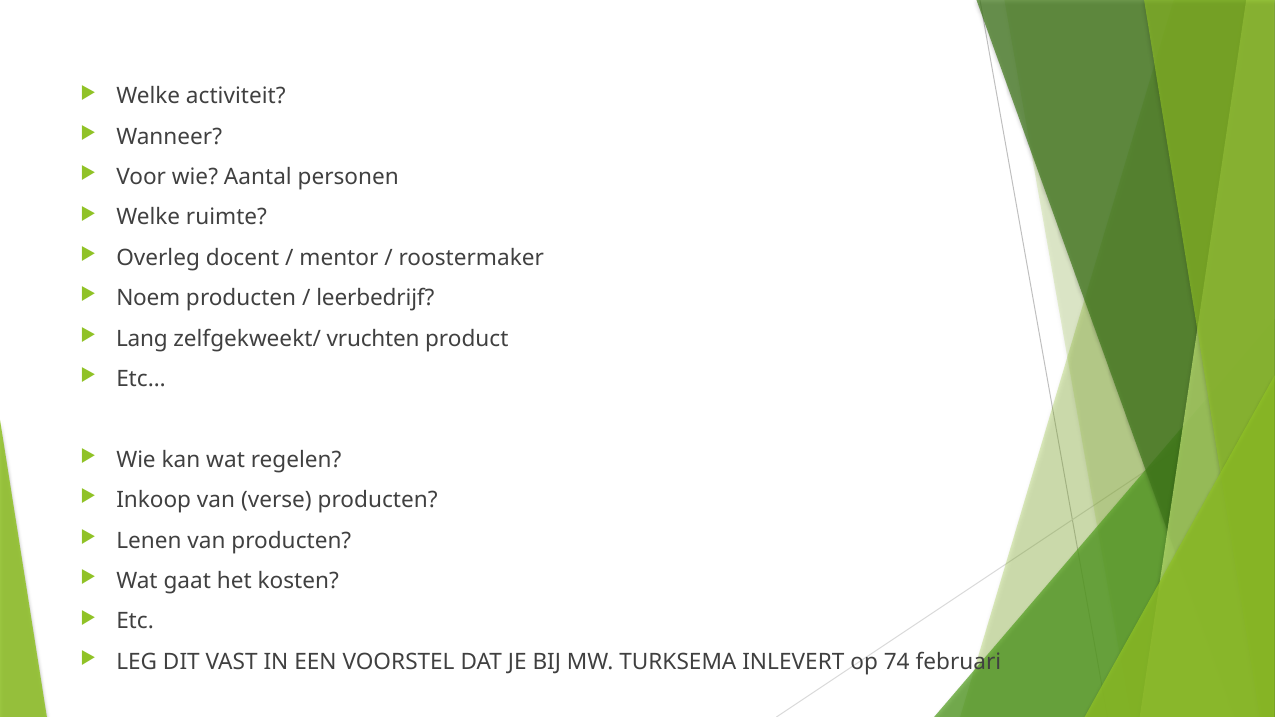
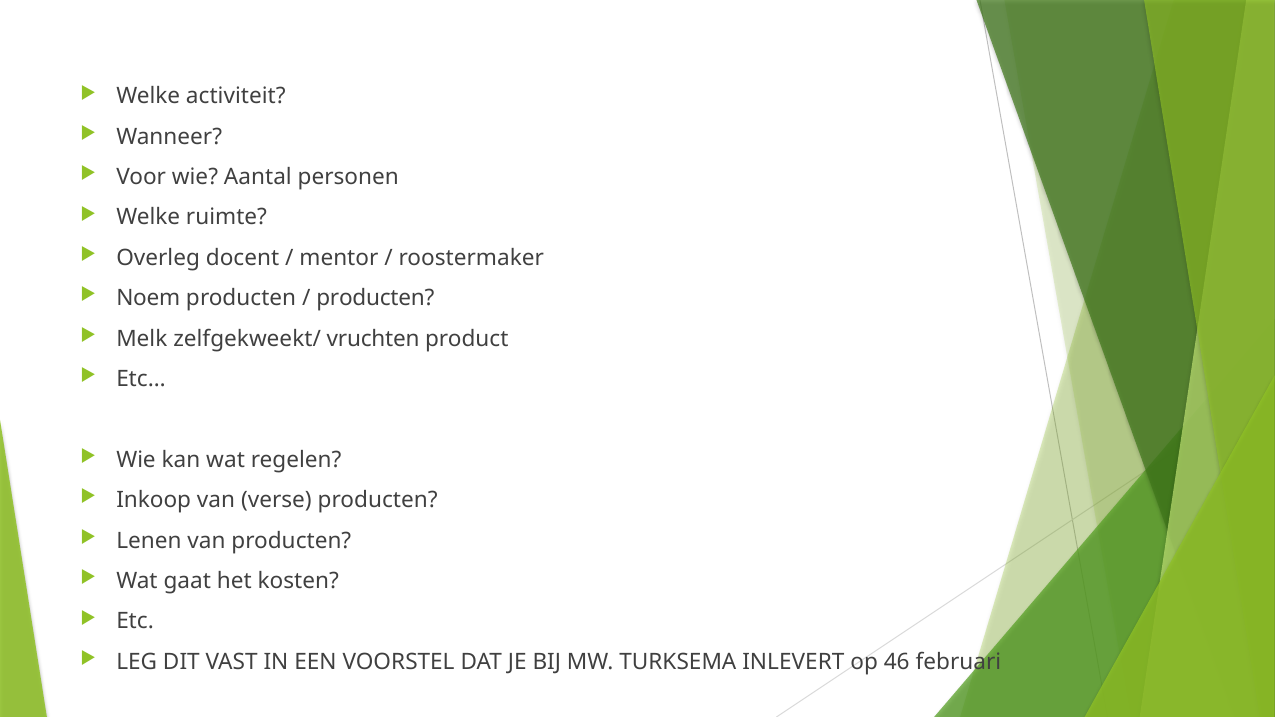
leerbedrijf at (375, 298): leerbedrijf -> producten
Lang: Lang -> Melk
74: 74 -> 46
